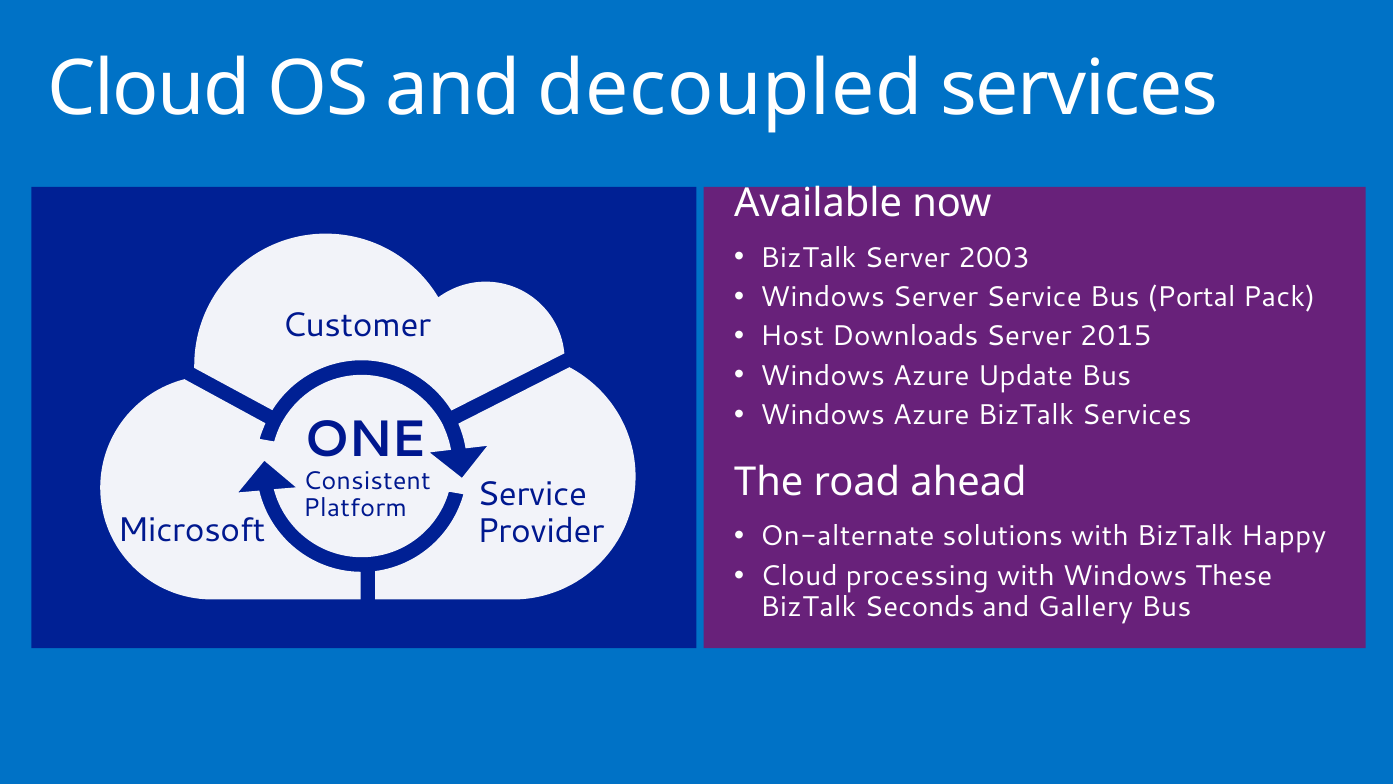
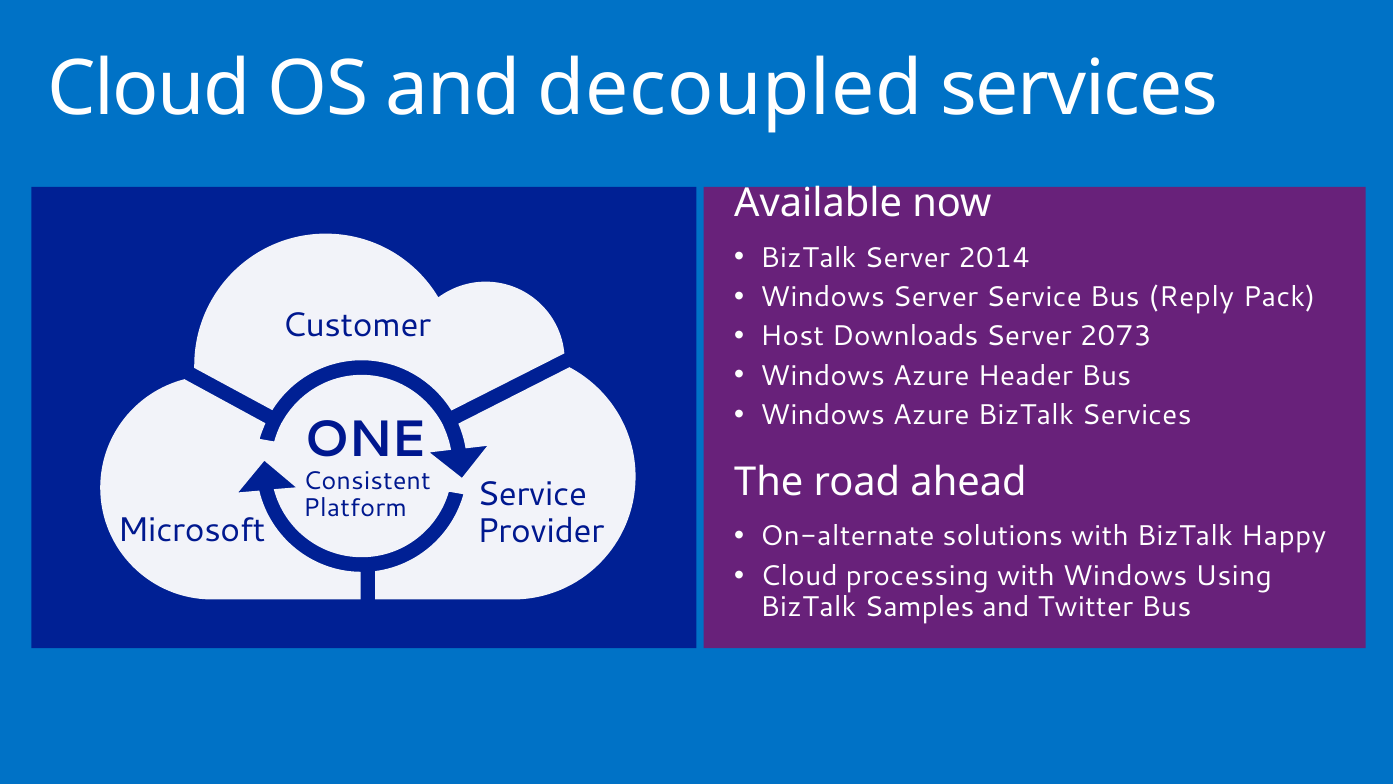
2003: 2003 -> 2014
Portal: Portal -> Reply
2015: 2015 -> 2073
Update: Update -> Header
These: These -> Using
Seconds: Seconds -> Samples
Gallery: Gallery -> Twitter
